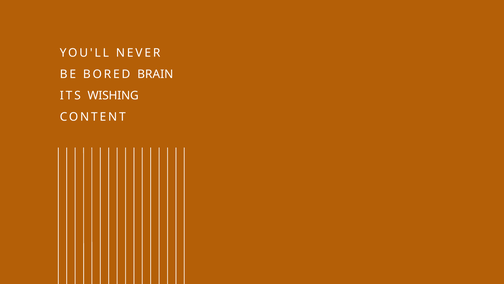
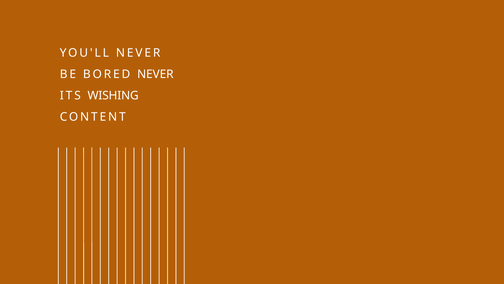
BORED BRAIN: BRAIN -> NEVER
